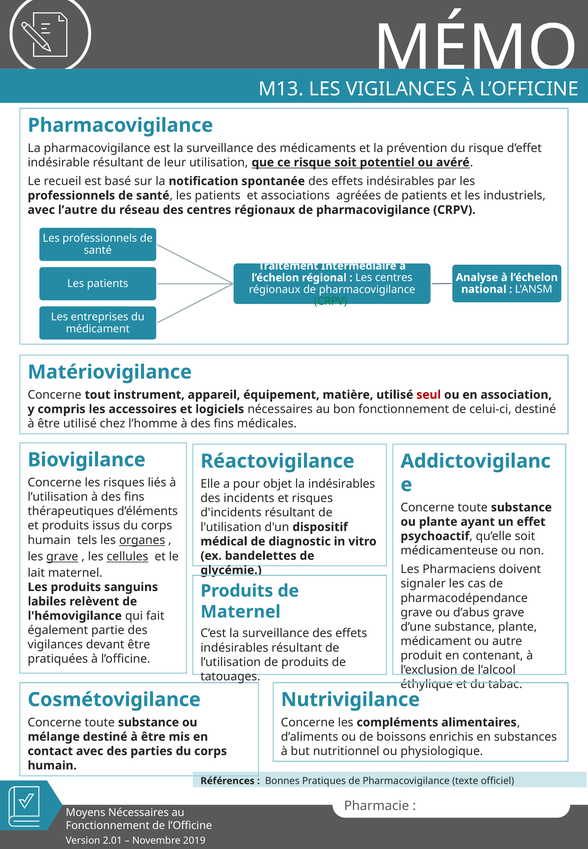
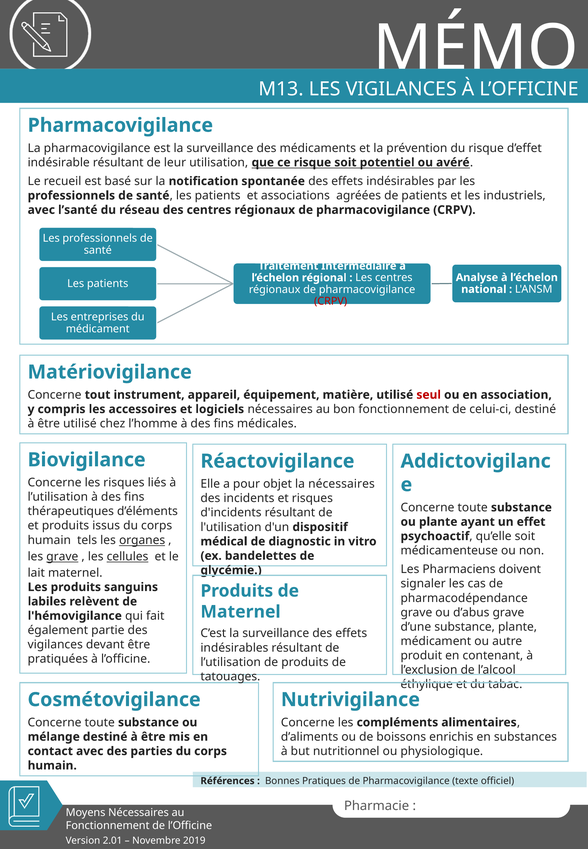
l’autre: l’autre -> l’santé
CRPV at (331, 301) colour: green -> red
la indésirables: indésirables -> nécessaires
